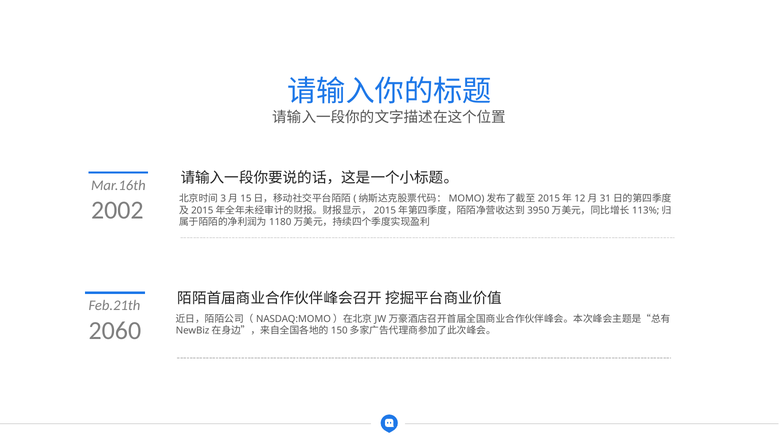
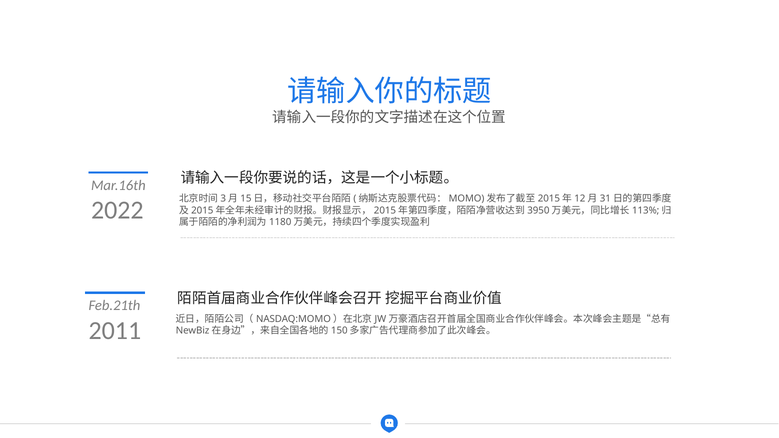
2002: 2002 -> 2022
2060: 2060 -> 2011
